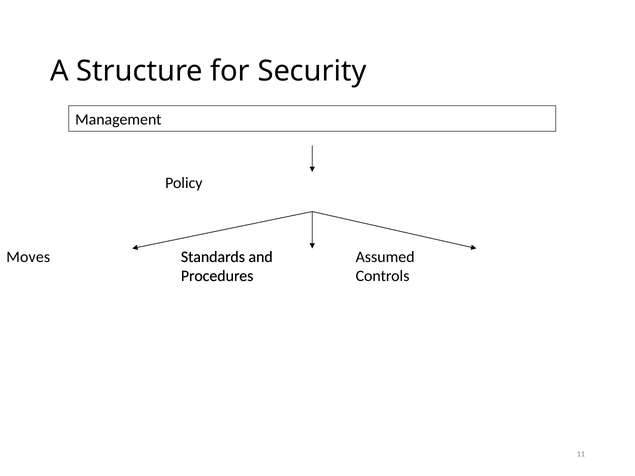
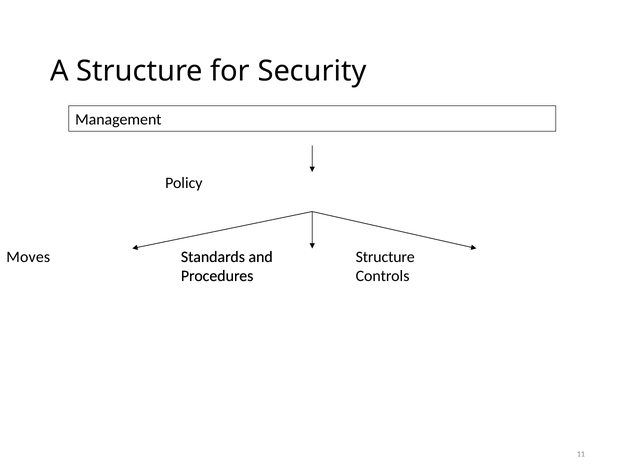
Assumed at (385, 257): Assumed -> Structure
